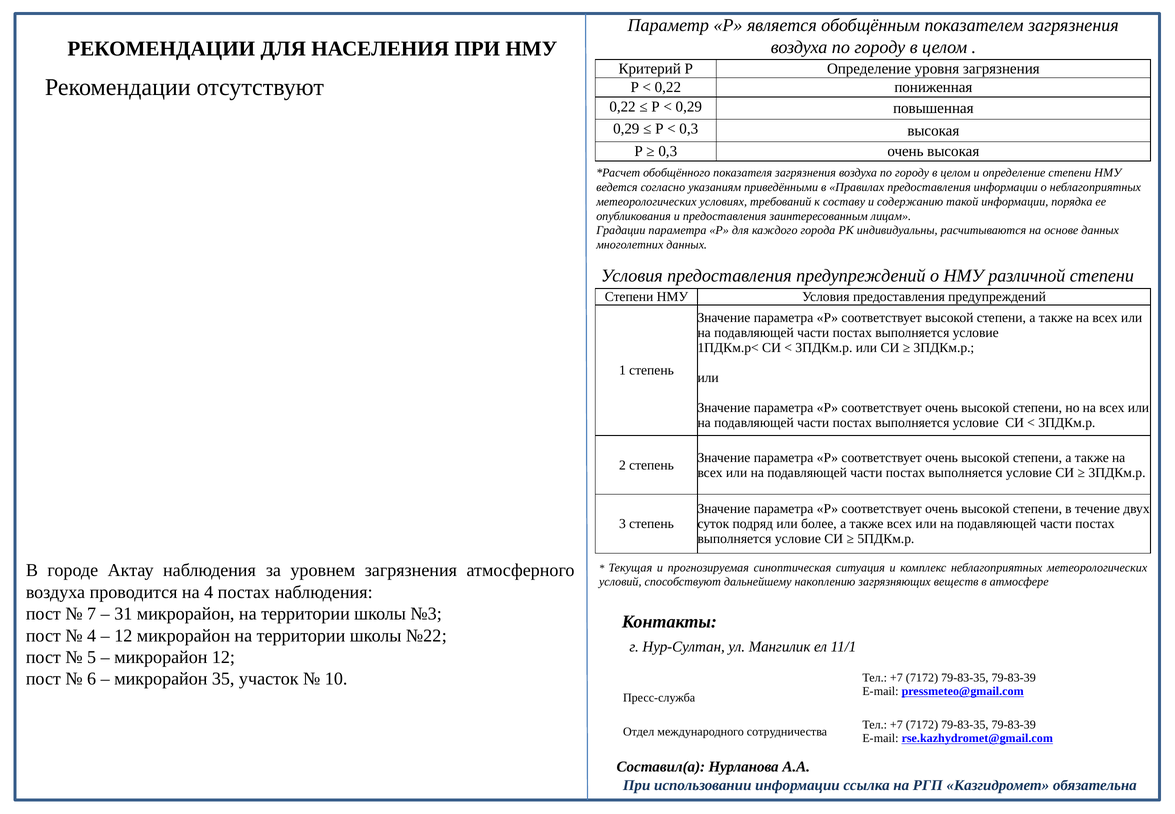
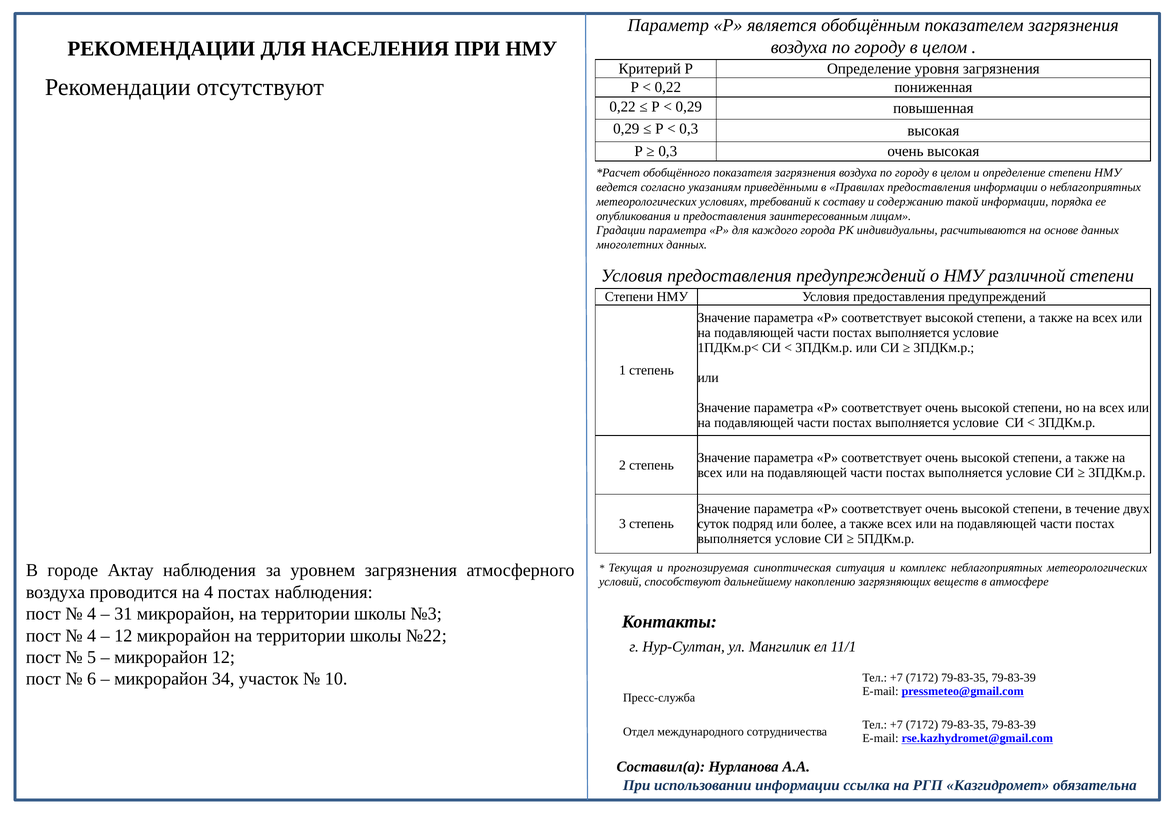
7 at (92, 613): 7 -> 4
35: 35 -> 34
